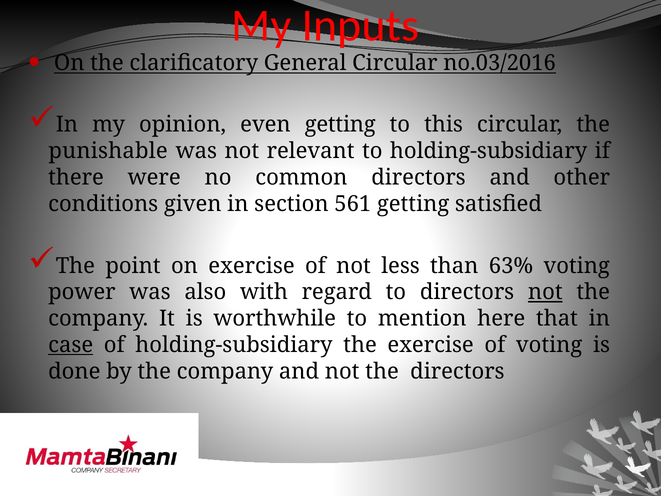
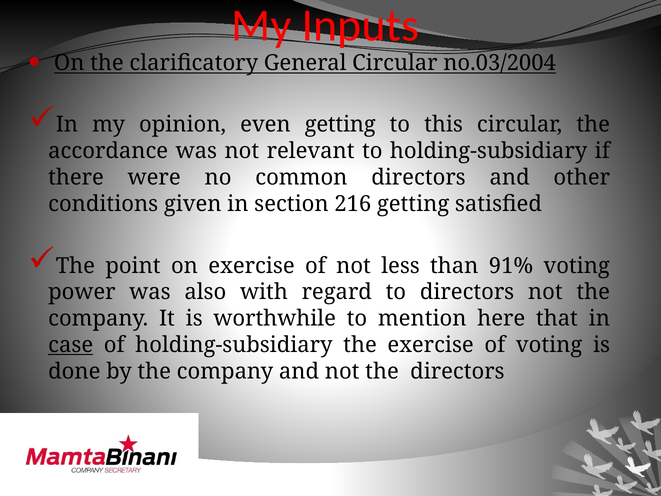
no.03/2016: no.03/2016 -> no.03/2004
punishable: punishable -> accordance
561: 561 -> 216
63%: 63% -> 91%
not at (545, 292) underline: present -> none
